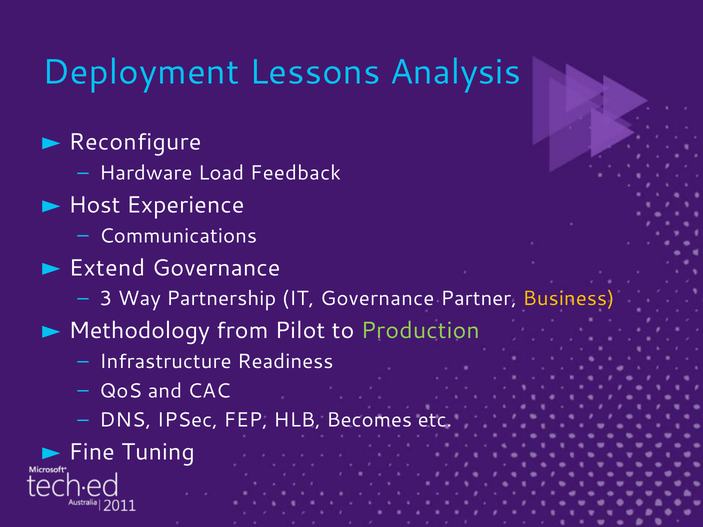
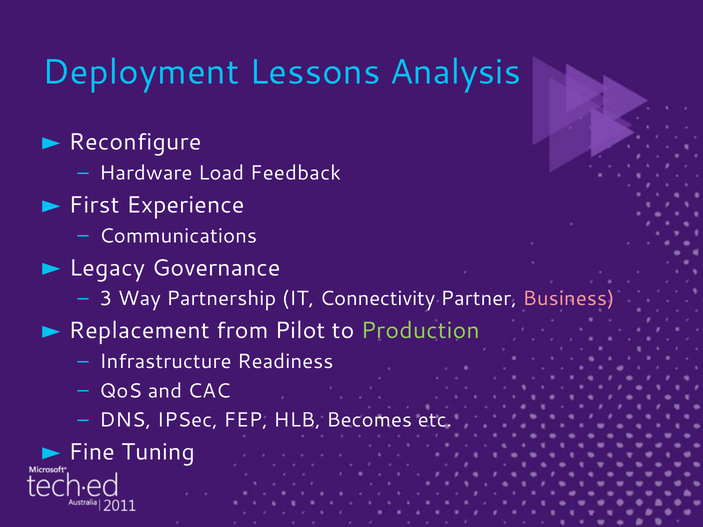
Host: Host -> First
Extend: Extend -> Legacy
IT Governance: Governance -> Connectivity
Business colour: yellow -> pink
Methodology: Methodology -> Replacement
